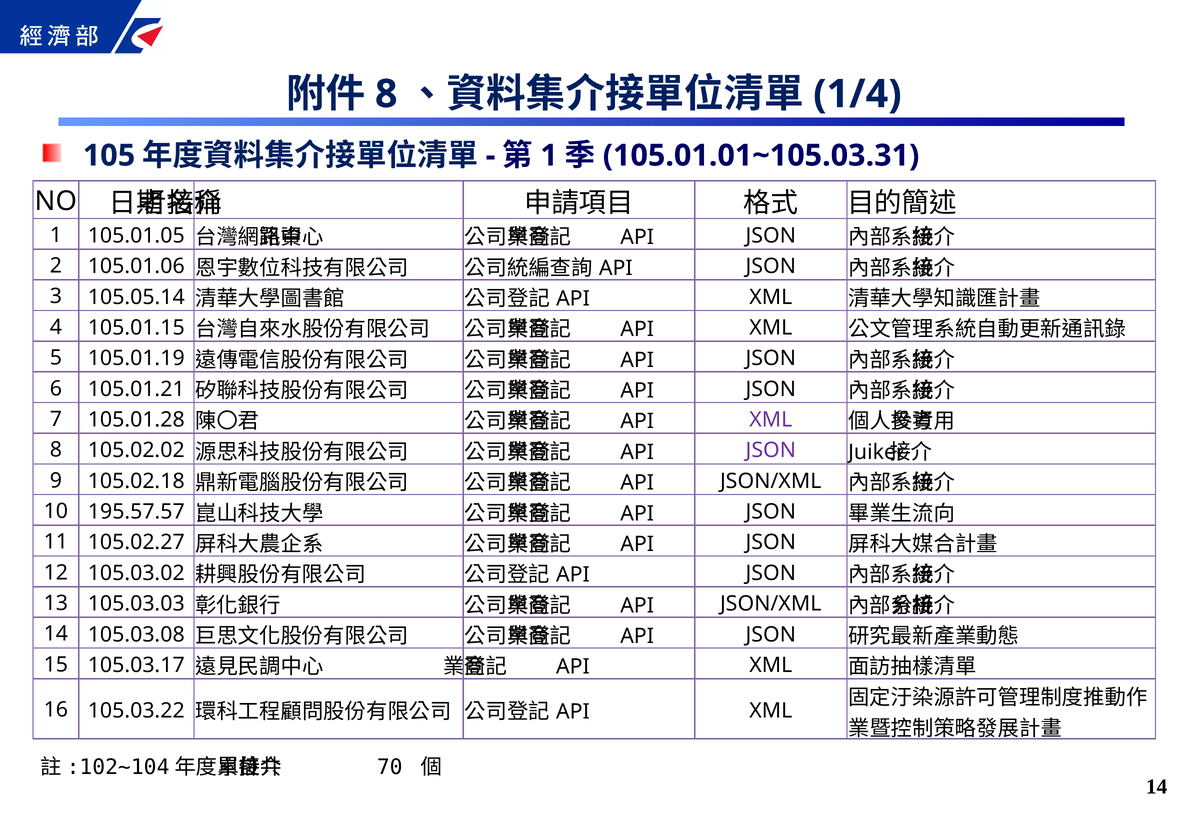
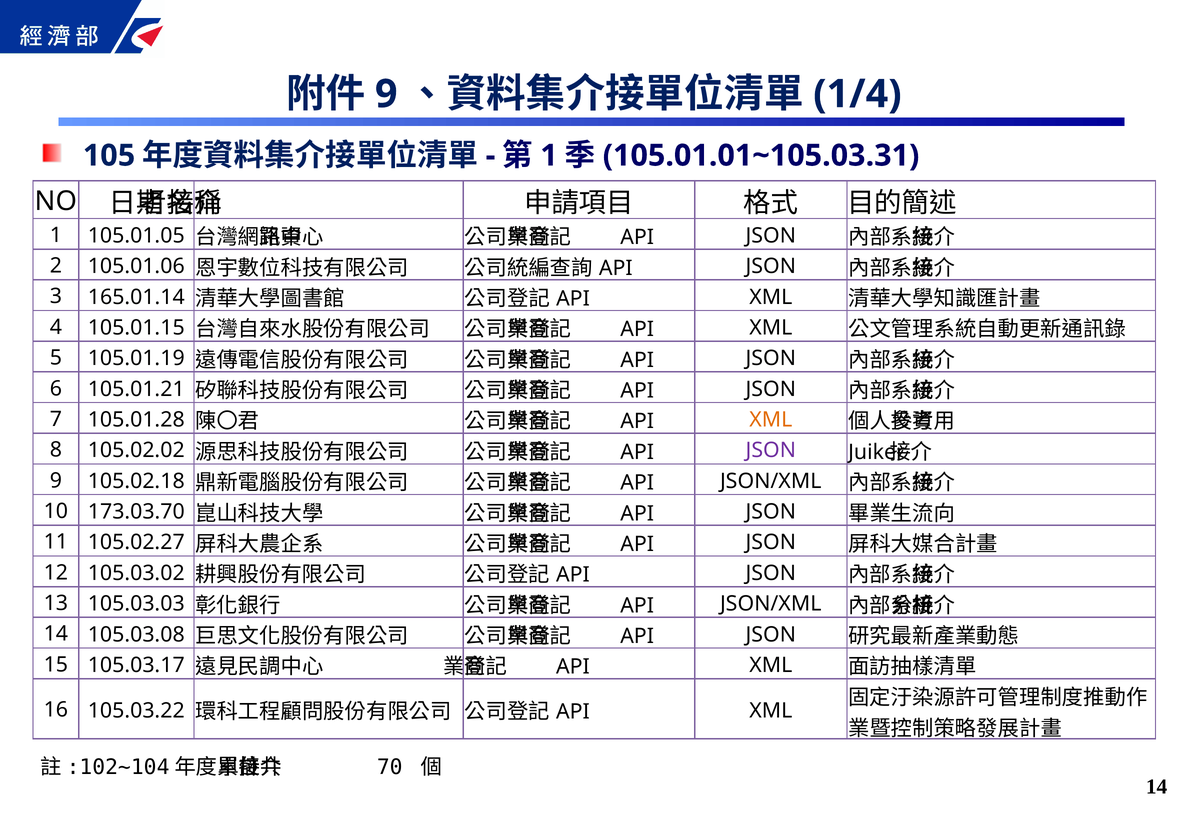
8 at (386, 94): 8 -> 9
105.05.14: 105.05.14 -> 165.01.14
XML at (771, 420) colour: purple -> orange
195.57.57: 195.57.57 -> 173.03.70
